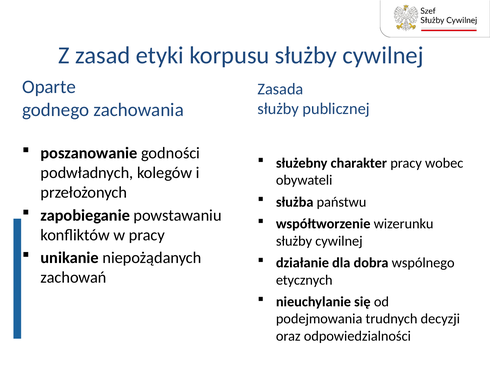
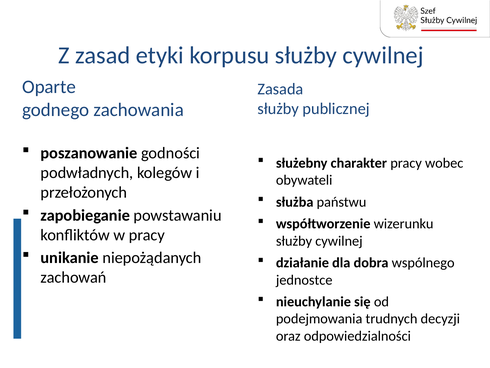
etycznych: etycznych -> jednostce
